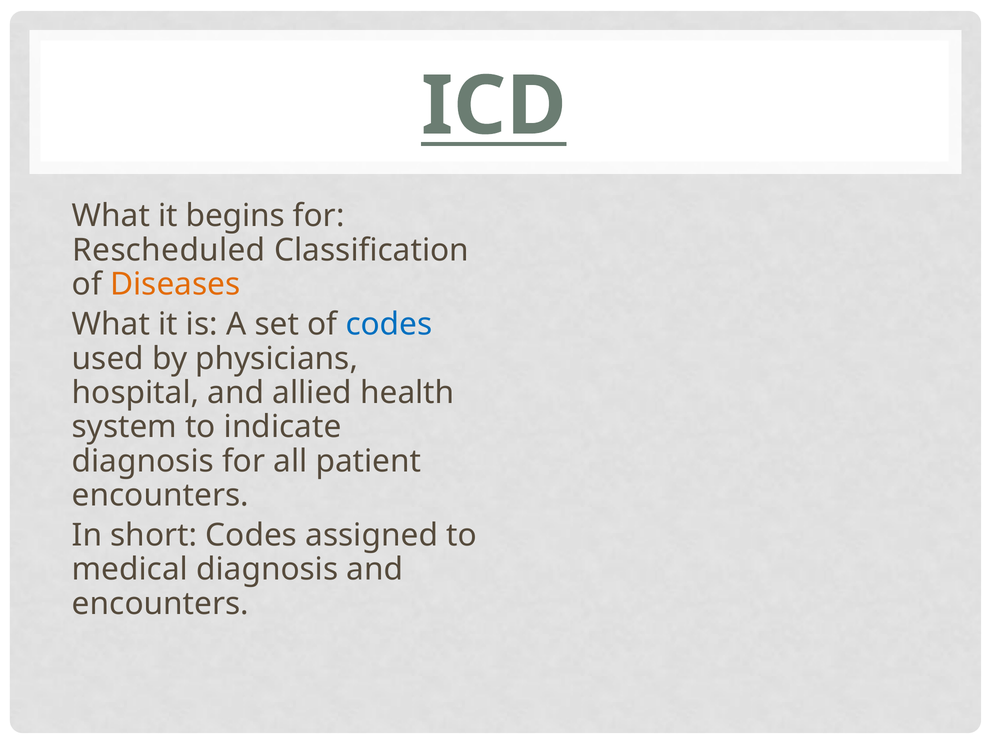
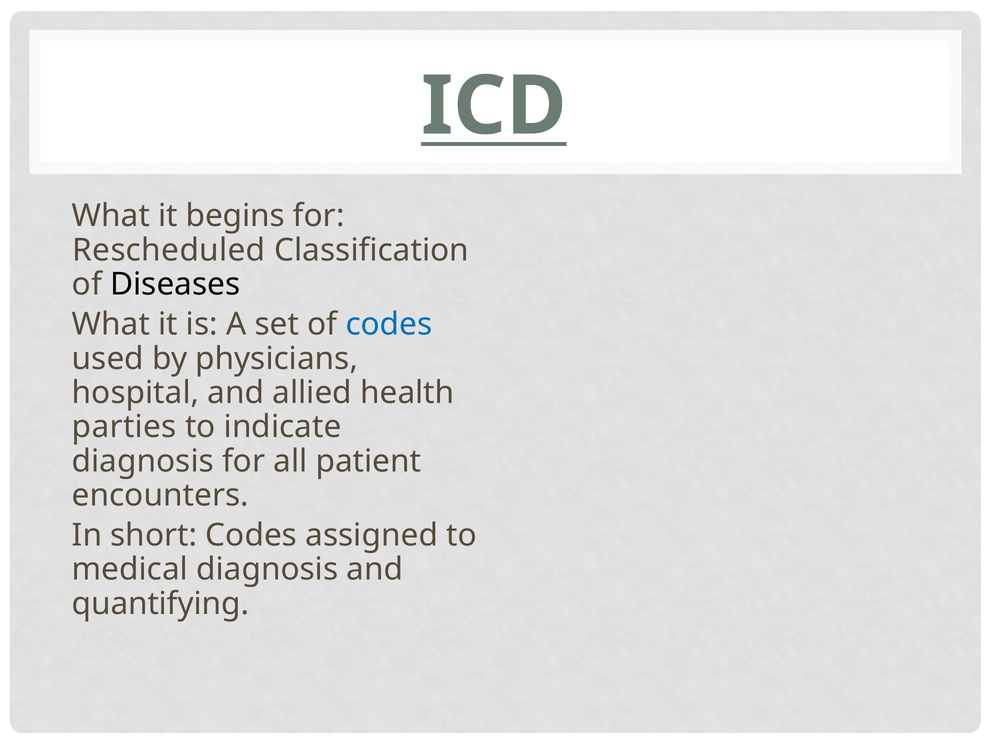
Diseases colour: orange -> black
system: system -> parties
encounters at (160, 604): encounters -> quantifying
